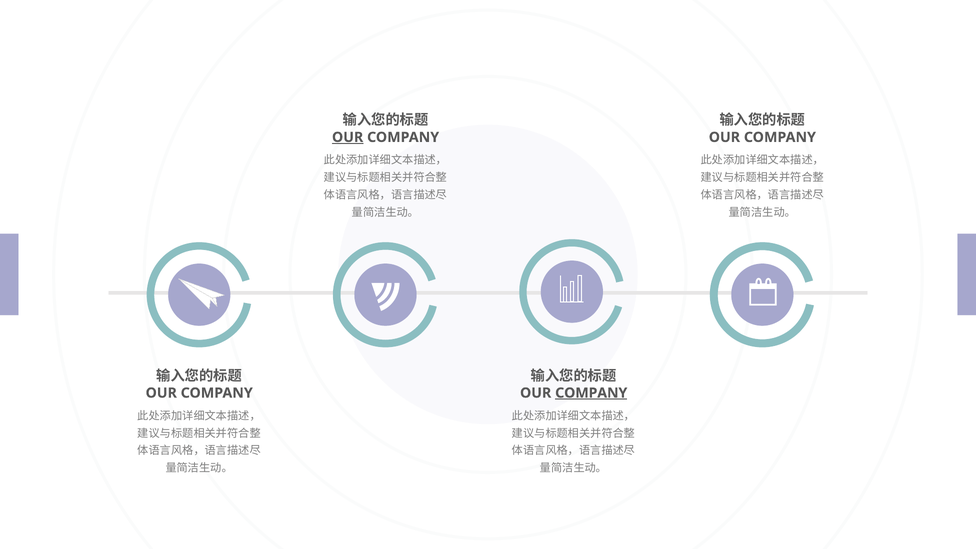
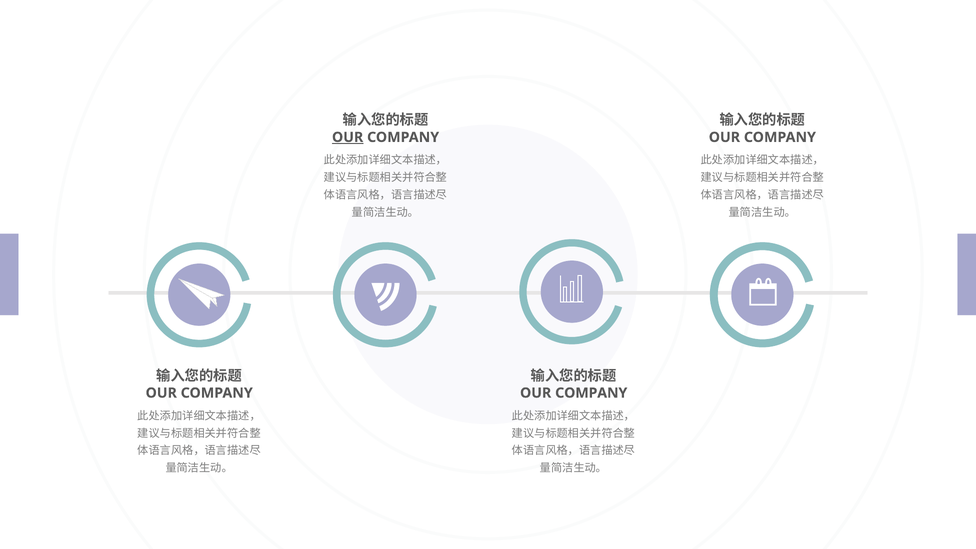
COMPANY at (591, 393) underline: present -> none
